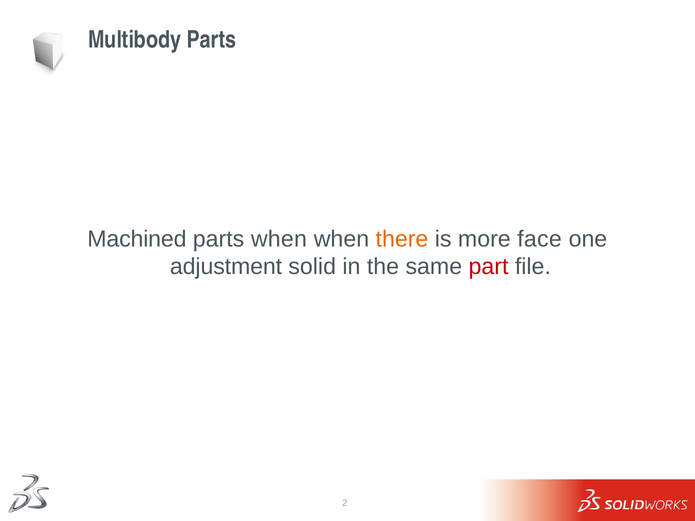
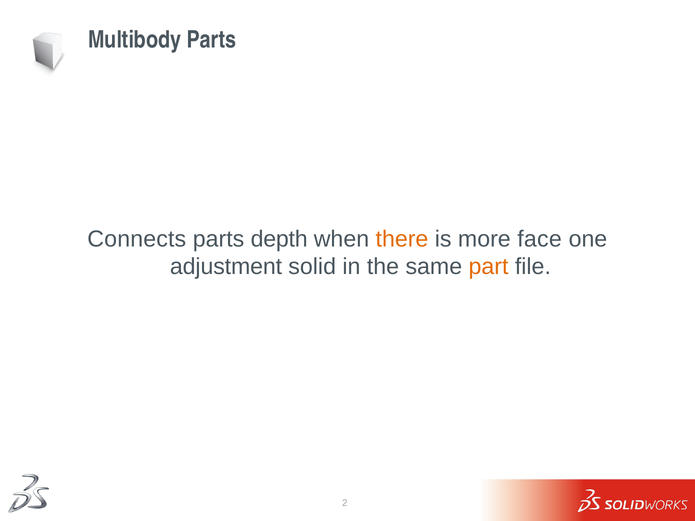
Machined: Machined -> Connects
parts when: when -> depth
part colour: red -> orange
